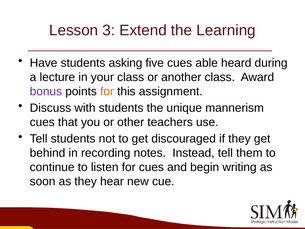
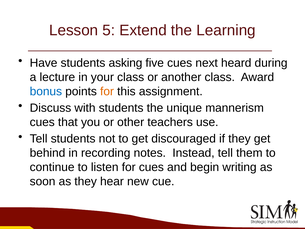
3: 3 -> 5
able: able -> next
bonus colour: purple -> blue
